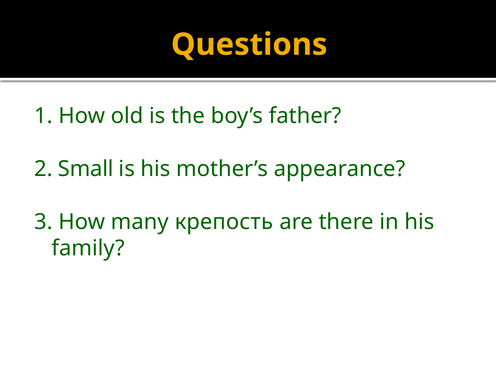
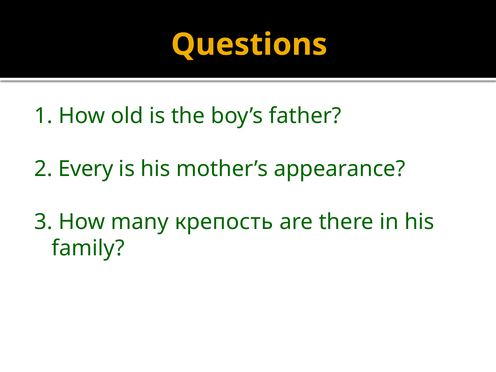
Small: Small -> Every
